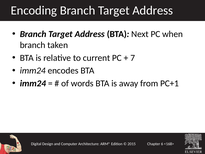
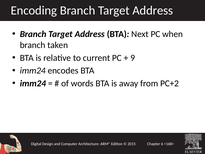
7: 7 -> 9
PC+1: PC+1 -> PC+2
